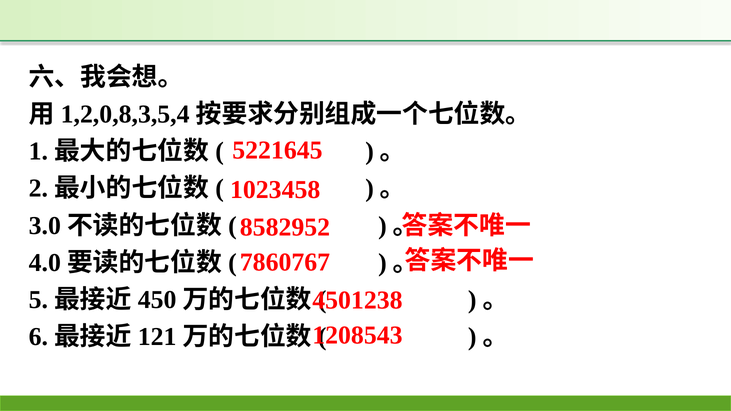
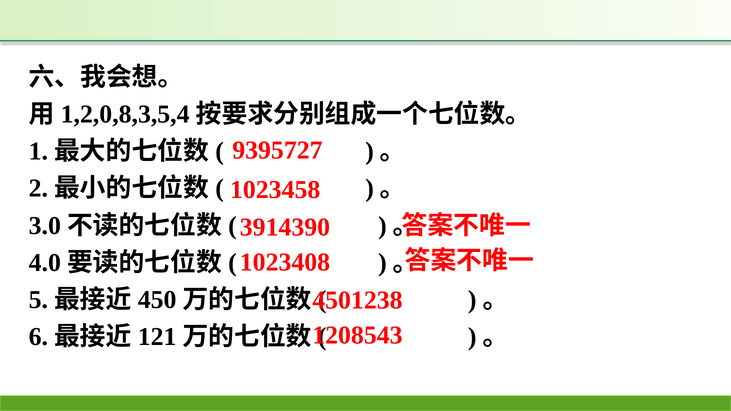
5221645: 5221645 -> 9395727
8582952: 8582952 -> 3914390
7860767: 7860767 -> 1023408
